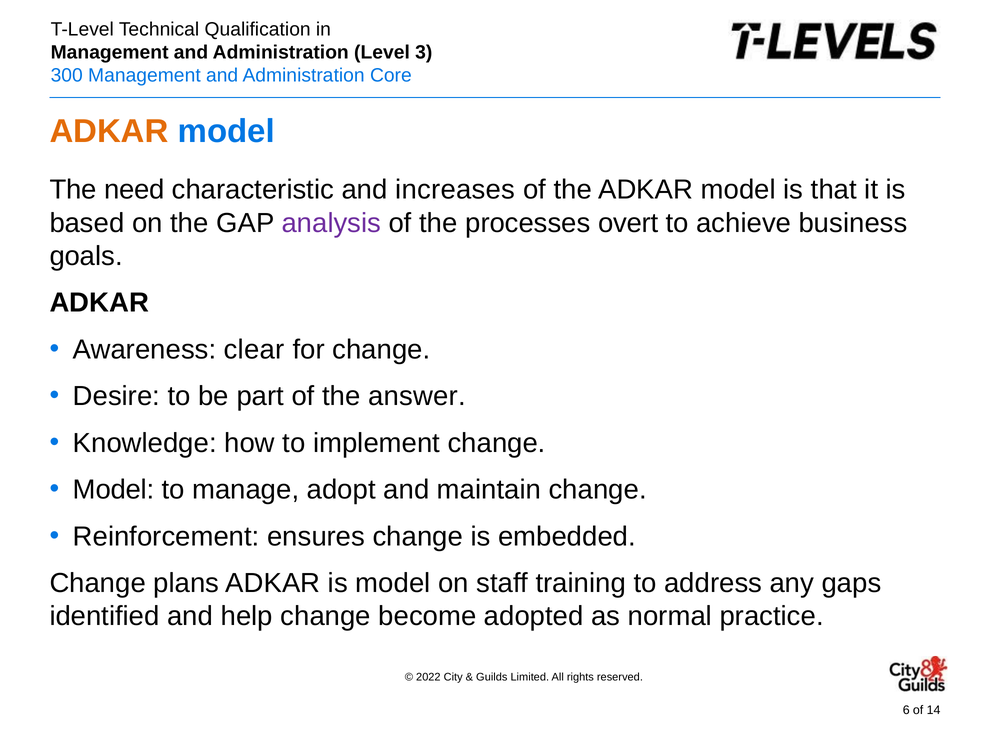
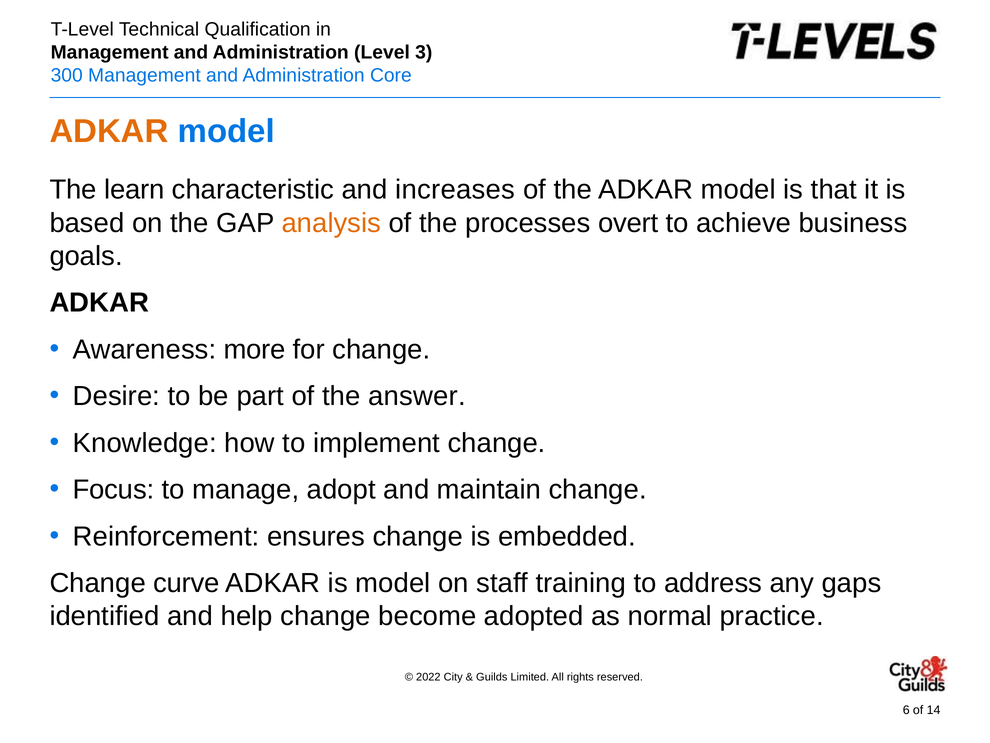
need: need -> learn
analysis colour: purple -> orange
clear: clear -> more
Model at (114, 489): Model -> Focus
plans: plans -> curve
